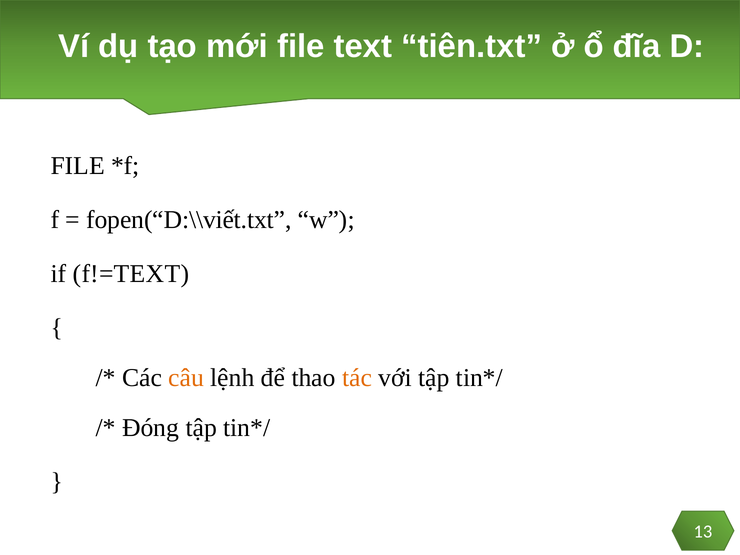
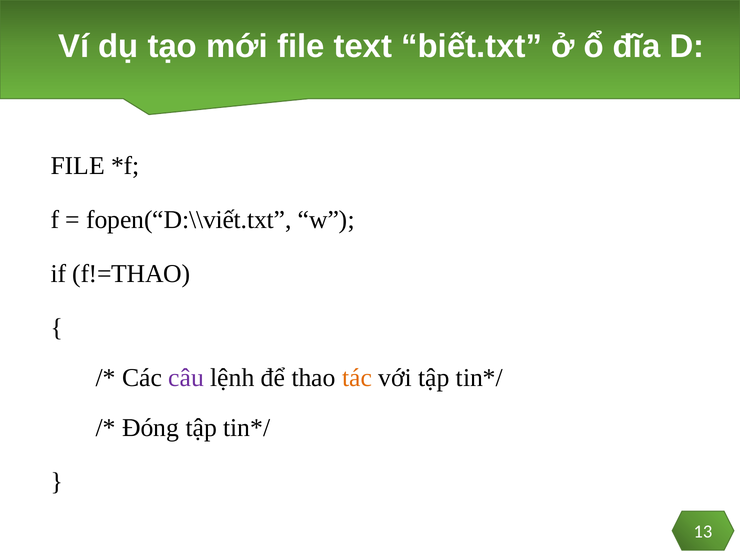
tiên.txt: tiên.txt -> biết.txt
f!=TEXT: f!=TEXT -> f!=THAO
câu colour: orange -> purple
